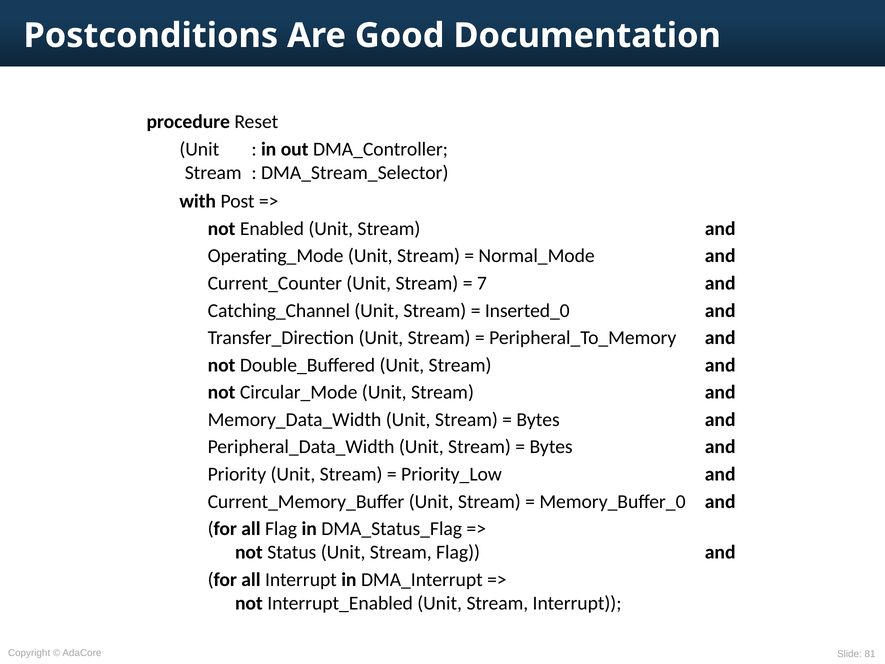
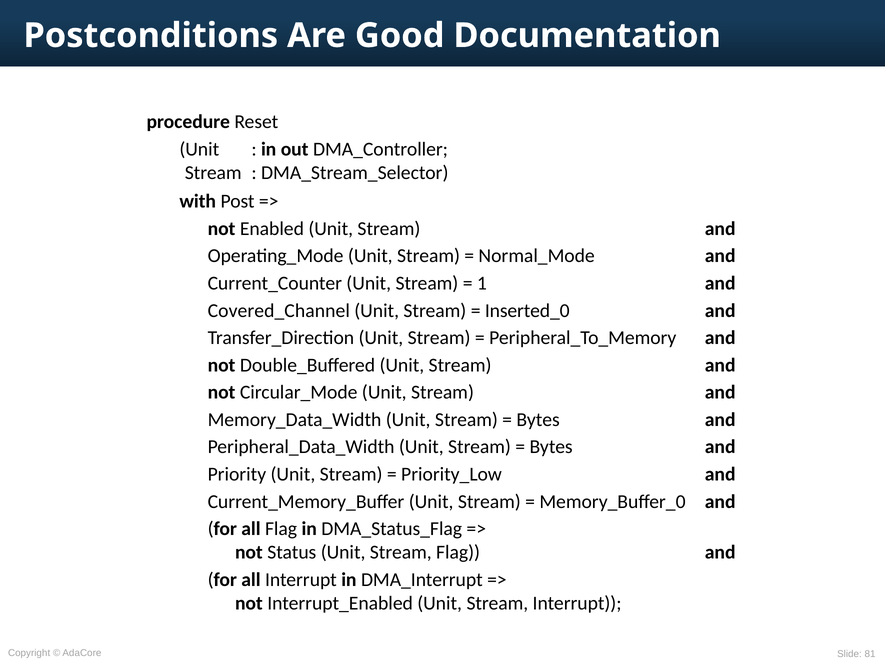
7: 7 -> 1
Catching_Channel: Catching_Channel -> Covered_Channel
